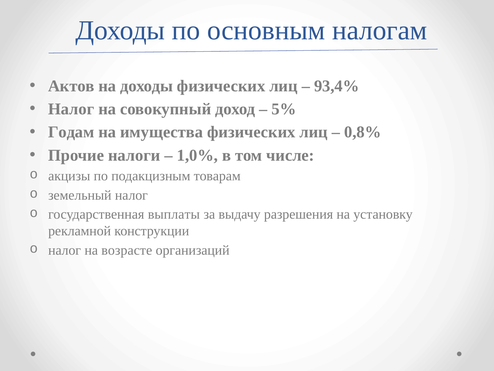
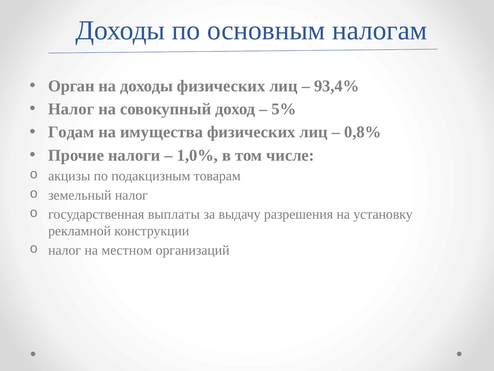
Актов: Актов -> Орган
возрасте: возрасте -> местном
